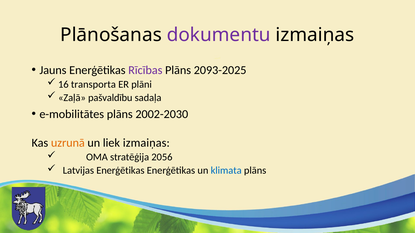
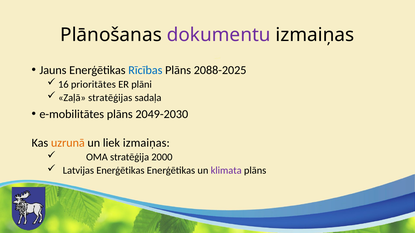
Rīcības colour: purple -> blue
2093-2025: 2093-2025 -> 2088-2025
transporta: transporta -> prioritātes
pašvaldību: pašvaldību -> stratēģijas
2002-2030: 2002-2030 -> 2049-2030
2056: 2056 -> 2000
klimata colour: blue -> purple
